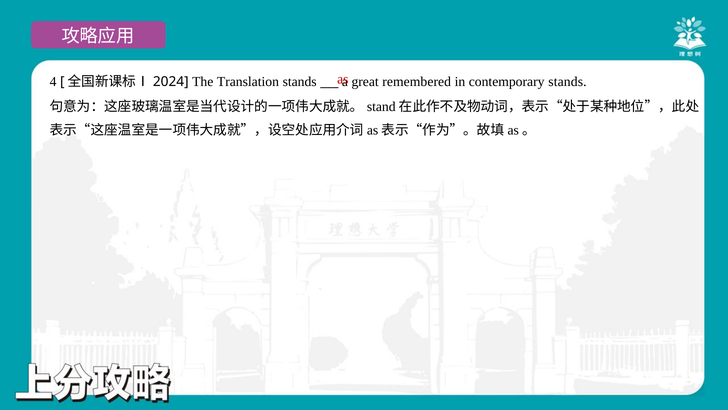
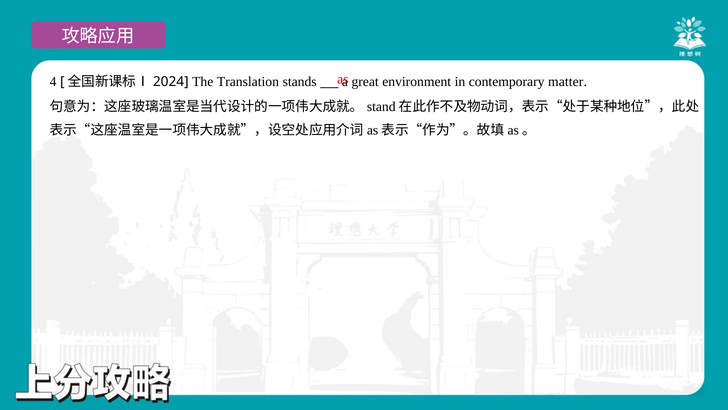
remembered: remembered -> environment
contemporary stands: stands -> matter
